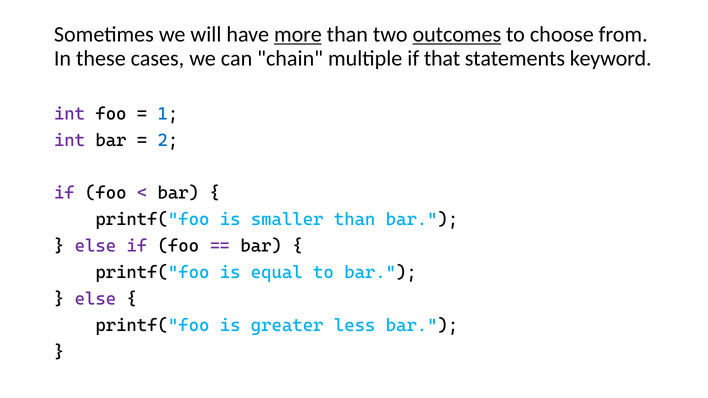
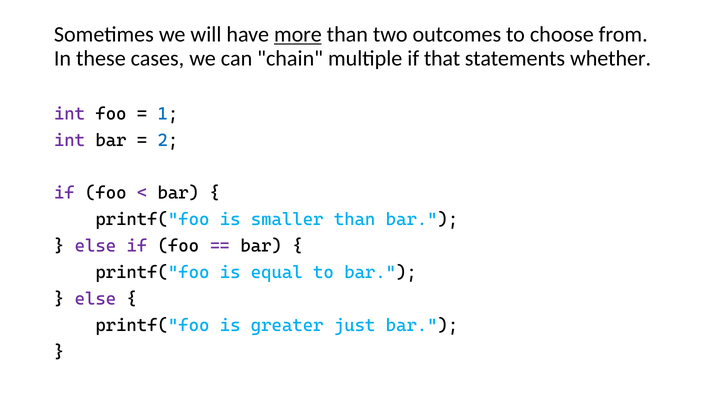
outcomes underline: present -> none
keyword: keyword -> whether
less: less -> just
